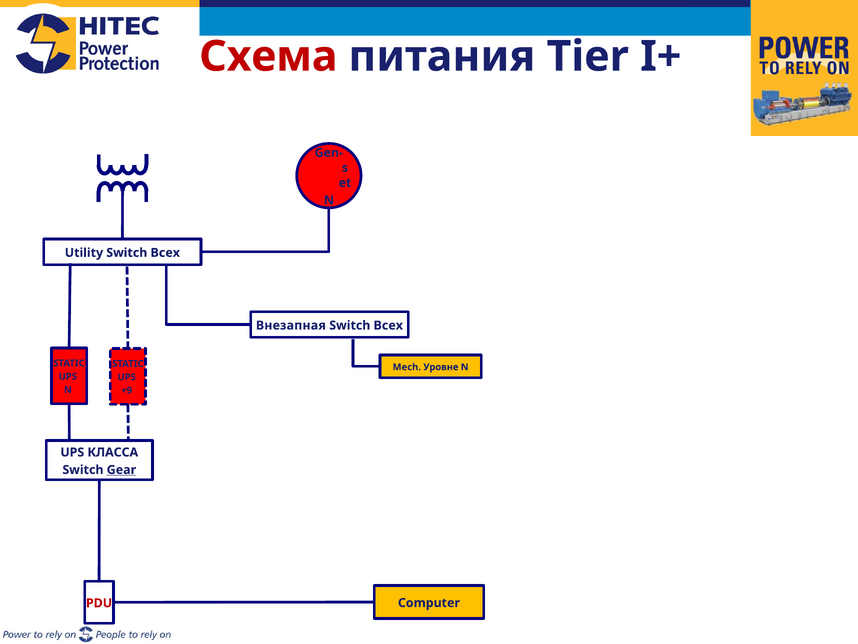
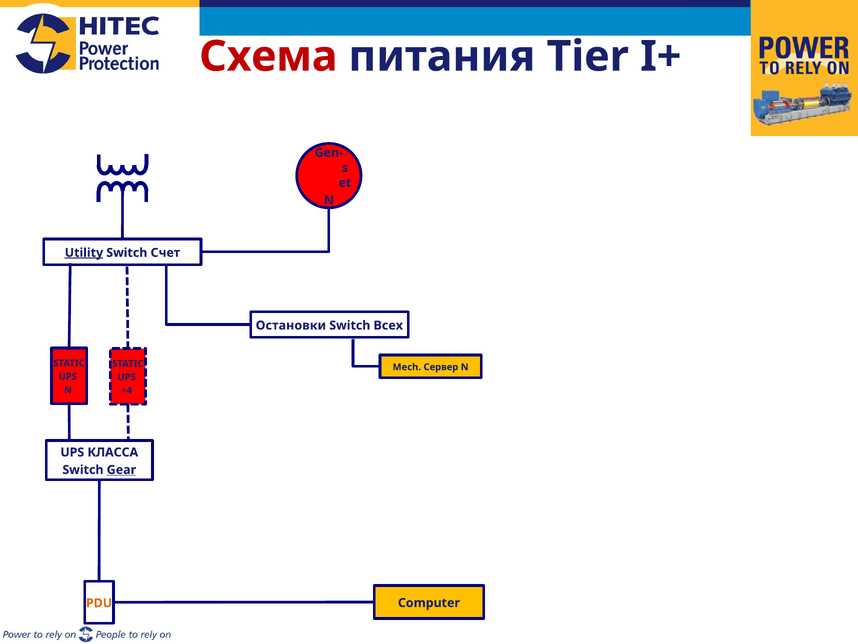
Utility underline: none -> present
Всех at (165, 253): Всех -> Счет
Внезапная: Внезапная -> Остановки
Уровне: Уровне -> Сервер
+9: +9 -> +4
PDU colour: red -> orange
